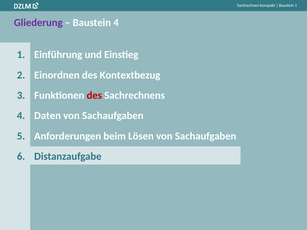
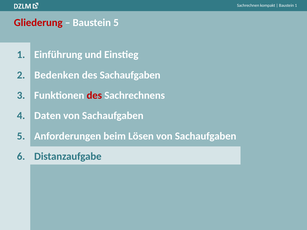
Gliederung colour: purple -> red
Baustein 4: 4 -> 5
Einordnen: Einordnen -> Bedenken
des Kontextbezug: Kontextbezug -> Sachaufgaben
